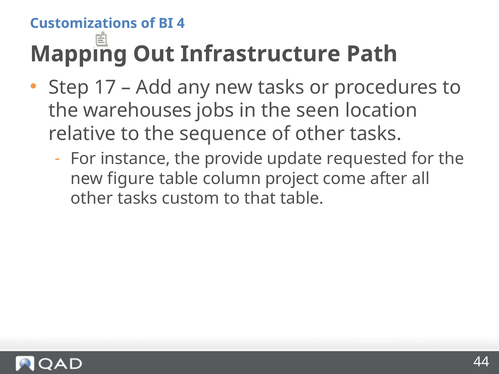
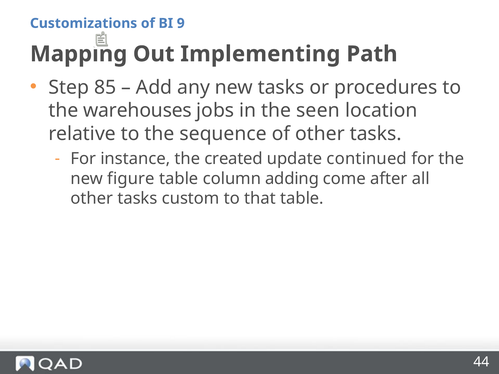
4: 4 -> 9
Infrastructure: Infrastructure -> Implementing
17: 17 -> 85
provide: provide -> created
requested: requested -> continued
project: project -> adding
